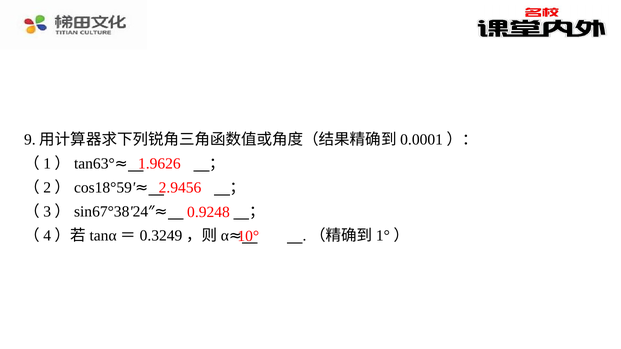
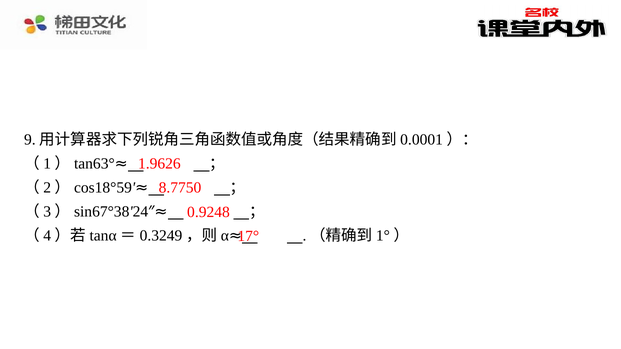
2.9456: 2.9456 -> 8.7750
10°: 10° -> 17°
